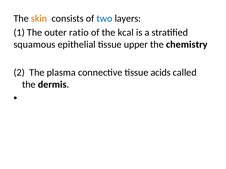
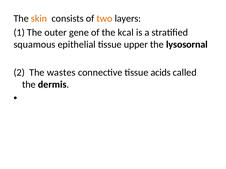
two colour: blue -> orange
ratio: ratio -> gene
chemistry: chemistry -> lysosornal
plasma: plasma -> wastes
